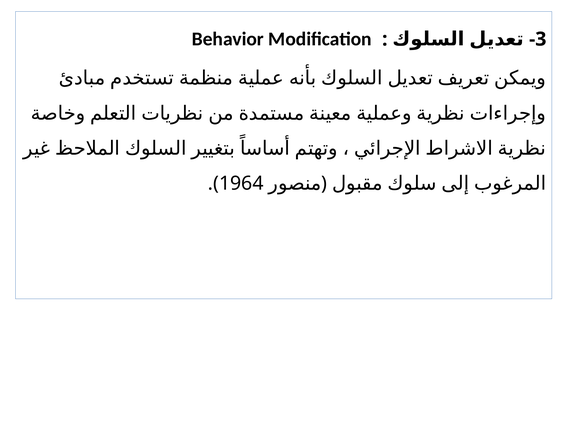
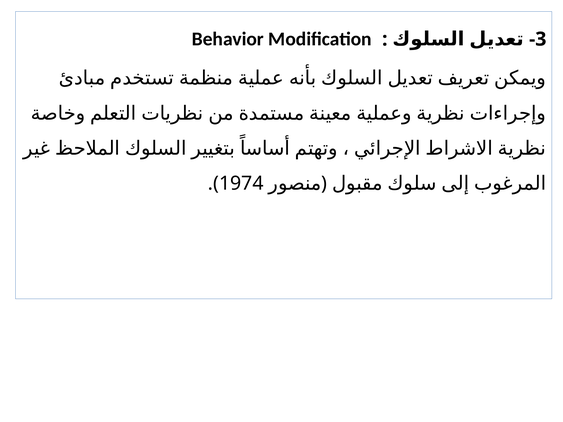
1964: 1964 -> 1974
